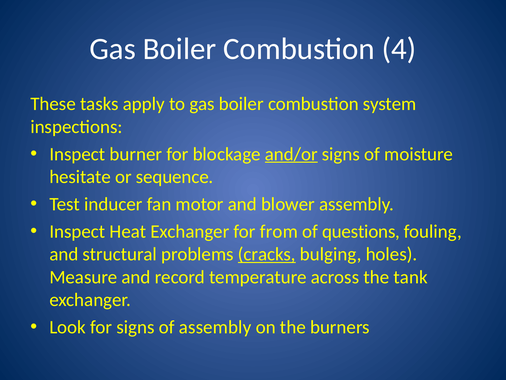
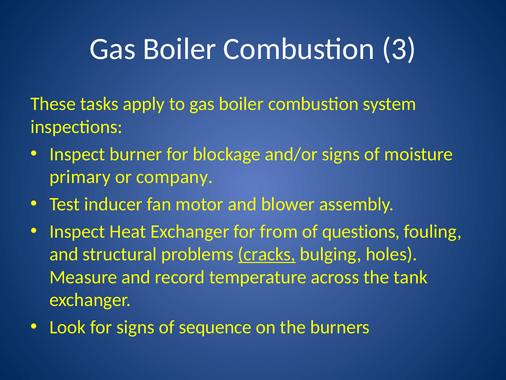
4: 4 -> 3
and/or underline: present -> none
hesitate: hesitate -> primary
sequence: sequence -> company
of assembly: assembly -> sequence
